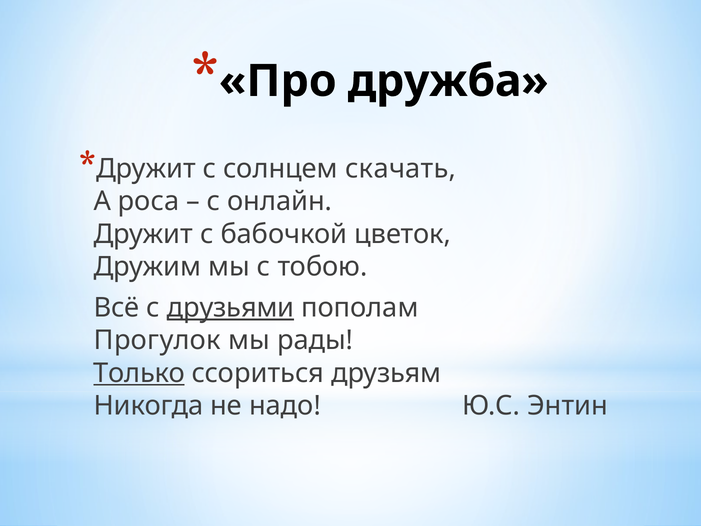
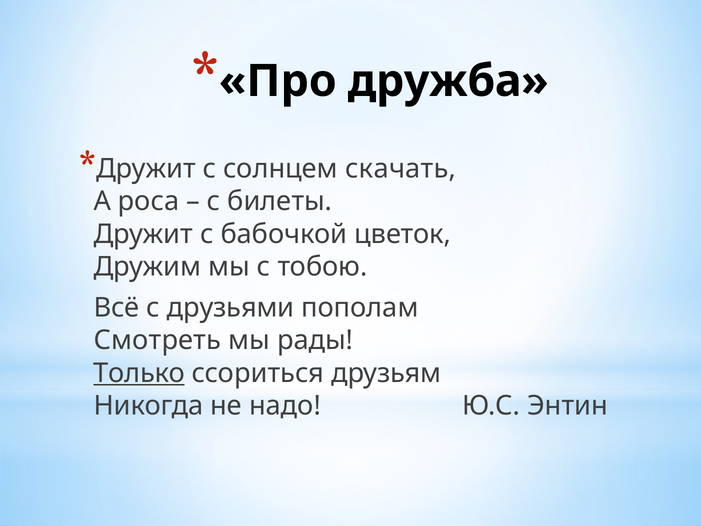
онлайн: онлайн -> билеты
друзьями underline: present -> none
Прогулок: Прогулок -> Смотреть
